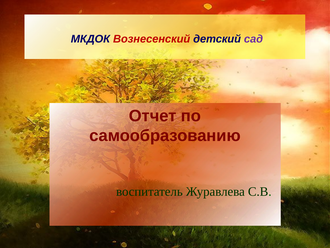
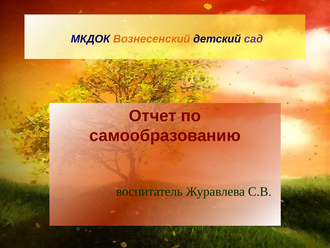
Вознесенский colour: red -> orange
